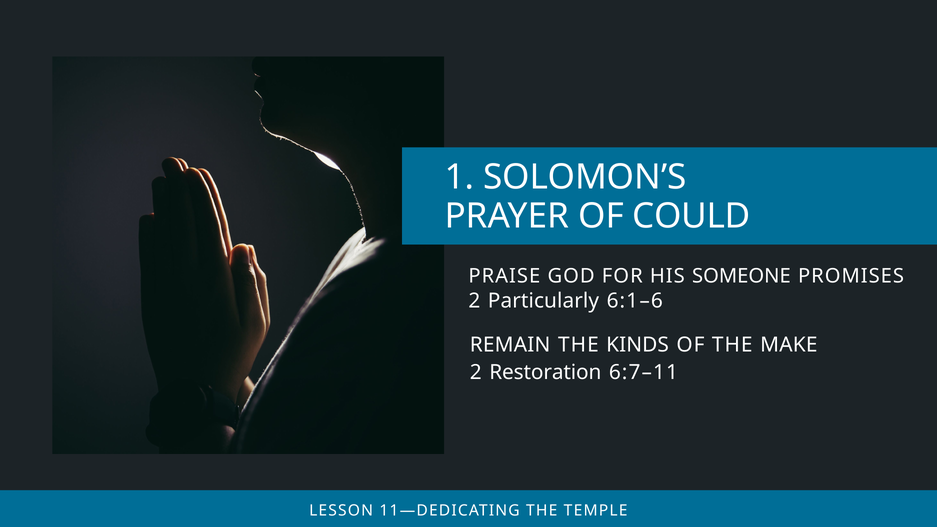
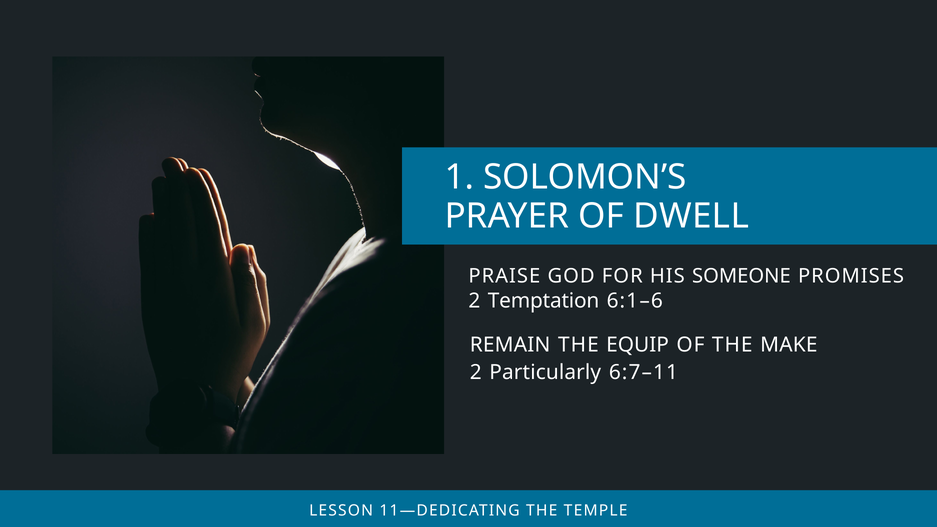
COULD: COULD -> DWELL
Particularly: Particularly -> Temptation
KINDS: KINDS -> EQUIP
Restoration: Restoration -> Particularly
